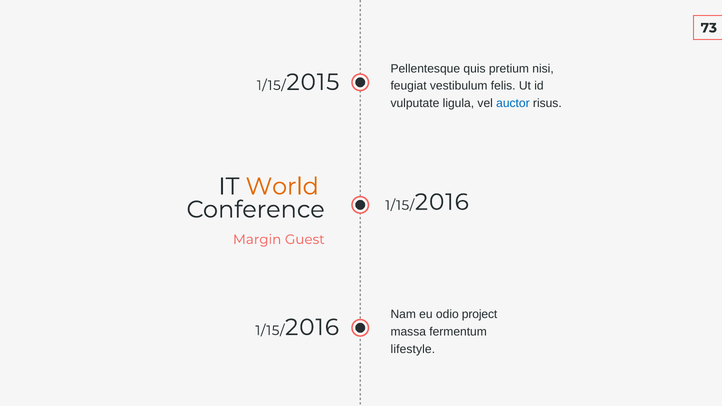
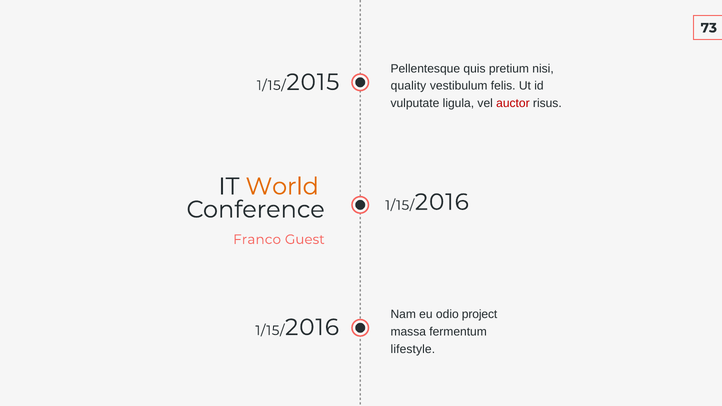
feugiat: feugiat -> quality
auctor colour: blue -> red
Margin: Margin -> Franco
